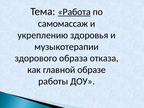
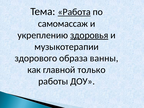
здоровья underline: none -> present
отказа: отказа -> ванны
образе: образе -> только
